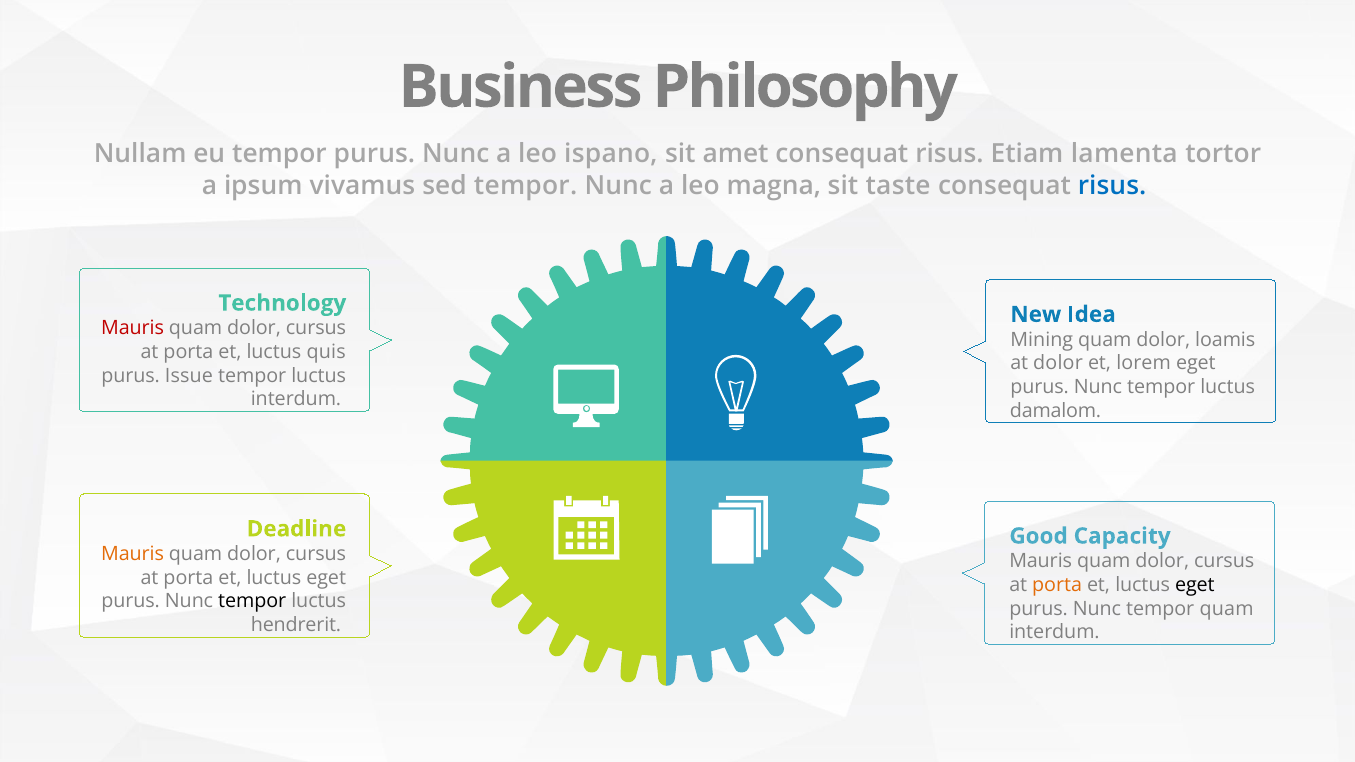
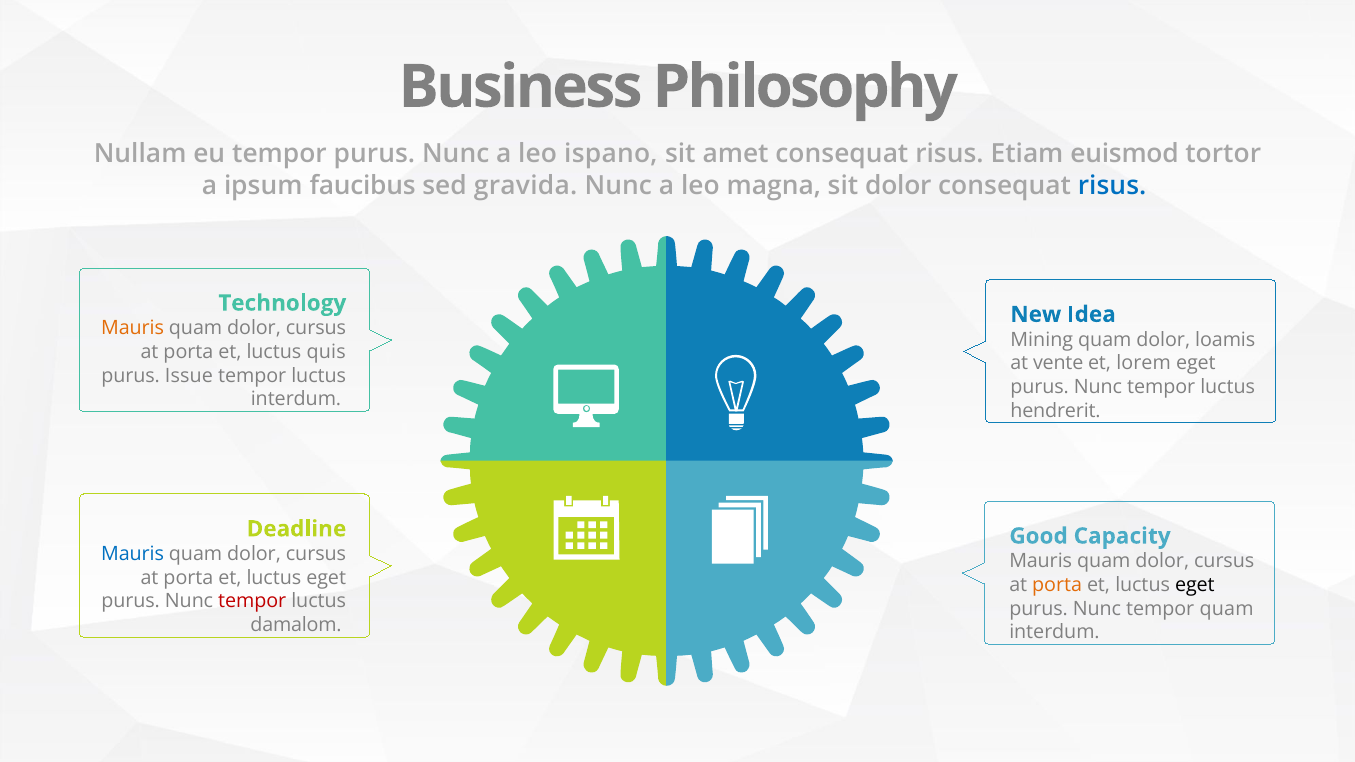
lamenta: lamenta -> euismod
vivamus: vivamus -> faucibus
sed tempor: tempor -> gravida
sit taste: taste -> dolor
Mauris at (133, 328) colour: red -> orange
at dolor: dolor -> vente
damalom: damalom -> hendrerit
Mauris at (133, 554) colour: orange -> blue
tempor at (252, 602) colour: black -> red
hendrerit: hendrerit -> damalom
